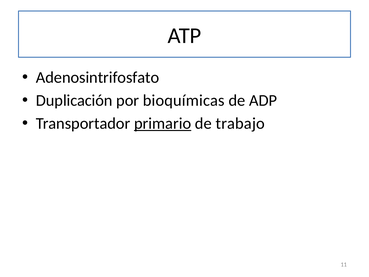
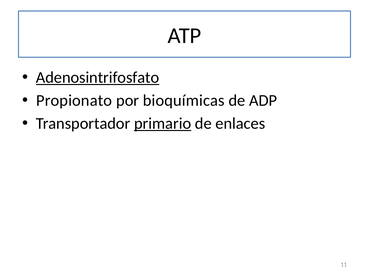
Adenosintrifosfato underline: none -> present
Duplicación: Duplicación -> Propionato
trabajo: trabajo -> enlaces
